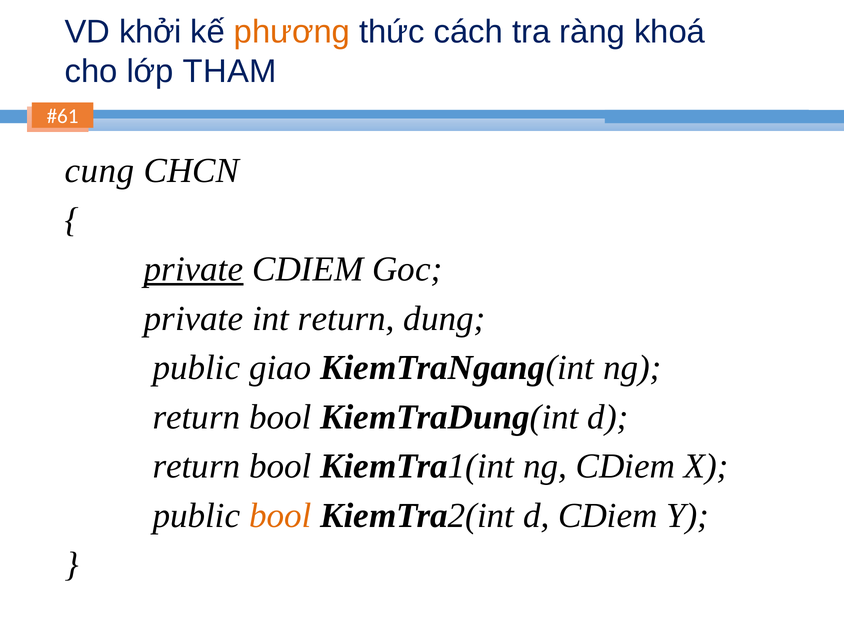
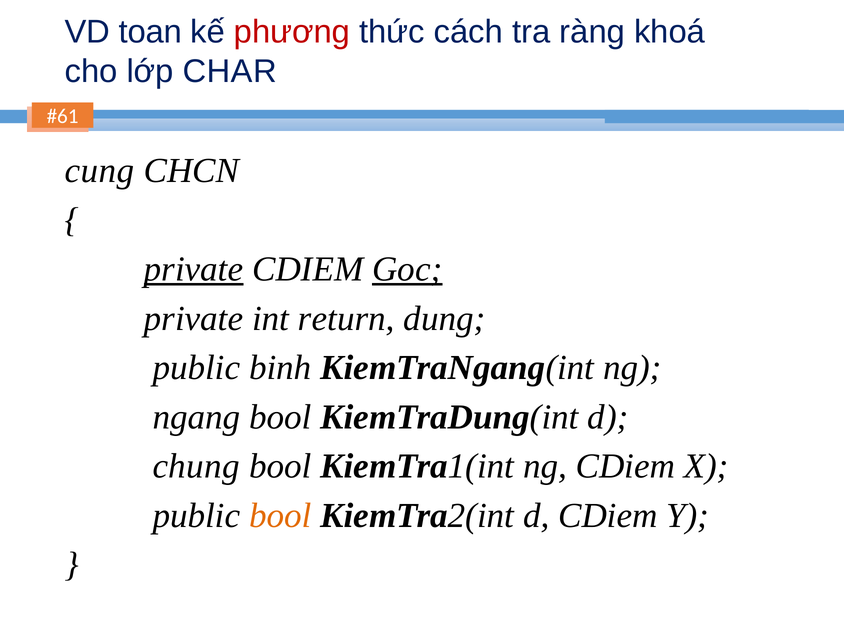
khởi: khởi -> toan
phương colour: orange -> red
THAM: THAM -> CHAR
Goc underline: none -> present
giao: giao -> binh
return at (196, 417): return -> ngang
return at (196, 466): return -> chung
